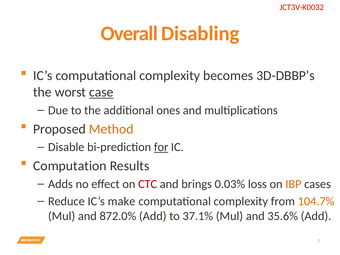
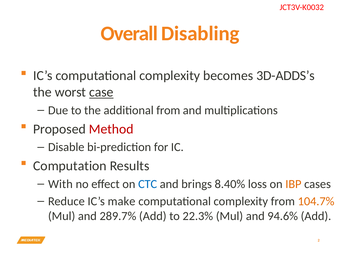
3D-DBBP’s: 3D-DBBP’s -> 3D-ADDS’s
additional ones: ones -> from
Method colour: orange -> red
for underline: present -> none
Adds: Adds -> With
CTC colour: red -> blue
0.03%: 0.03% -> 8.40%
872.0%: 872.0% -> 289.7%
37.1%: 37.1% -> 22.3%
35.6%: 35.6% -> 94.6%
